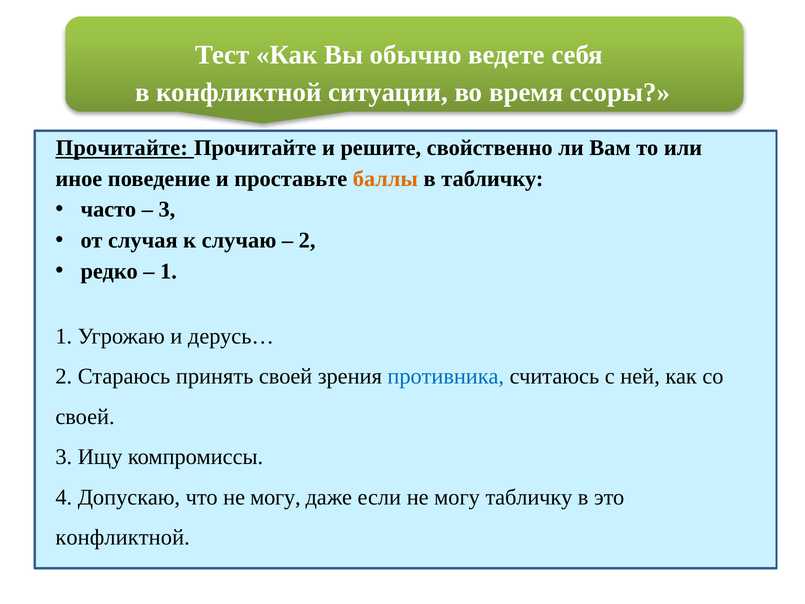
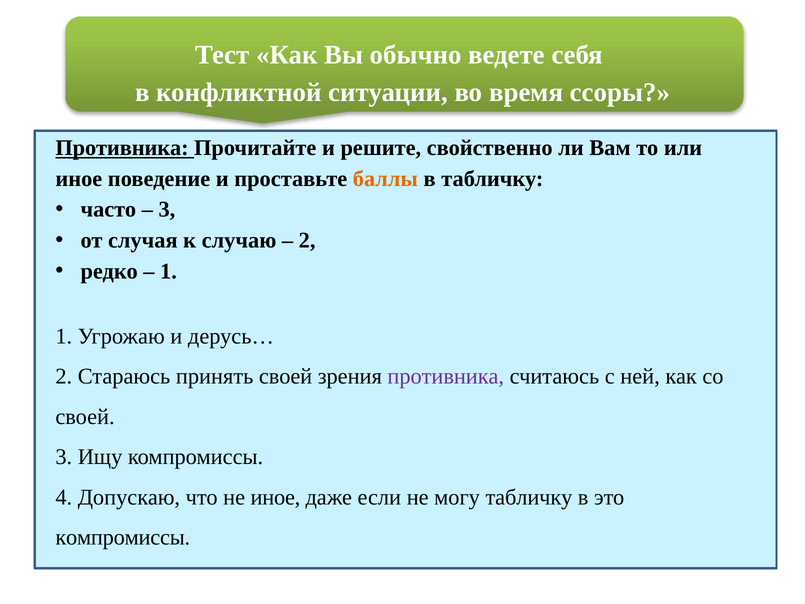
Прочитайте at (122, 148): Прочитайте -> Противника
противника at (446, 376) colour: blue -> purple
что не могу: могу -> иное
конфликтной at (123, 537): конфликтной -> компромиссы
